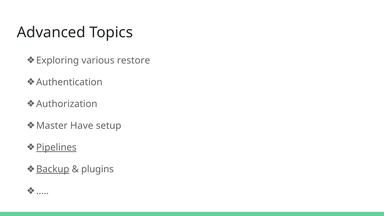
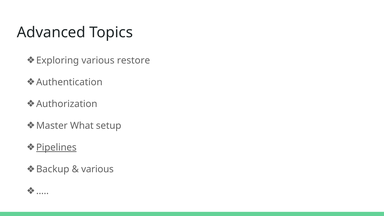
Have: Have -> What
Backup underline: present -> none
plugins at (97, 169): plugins -> various
